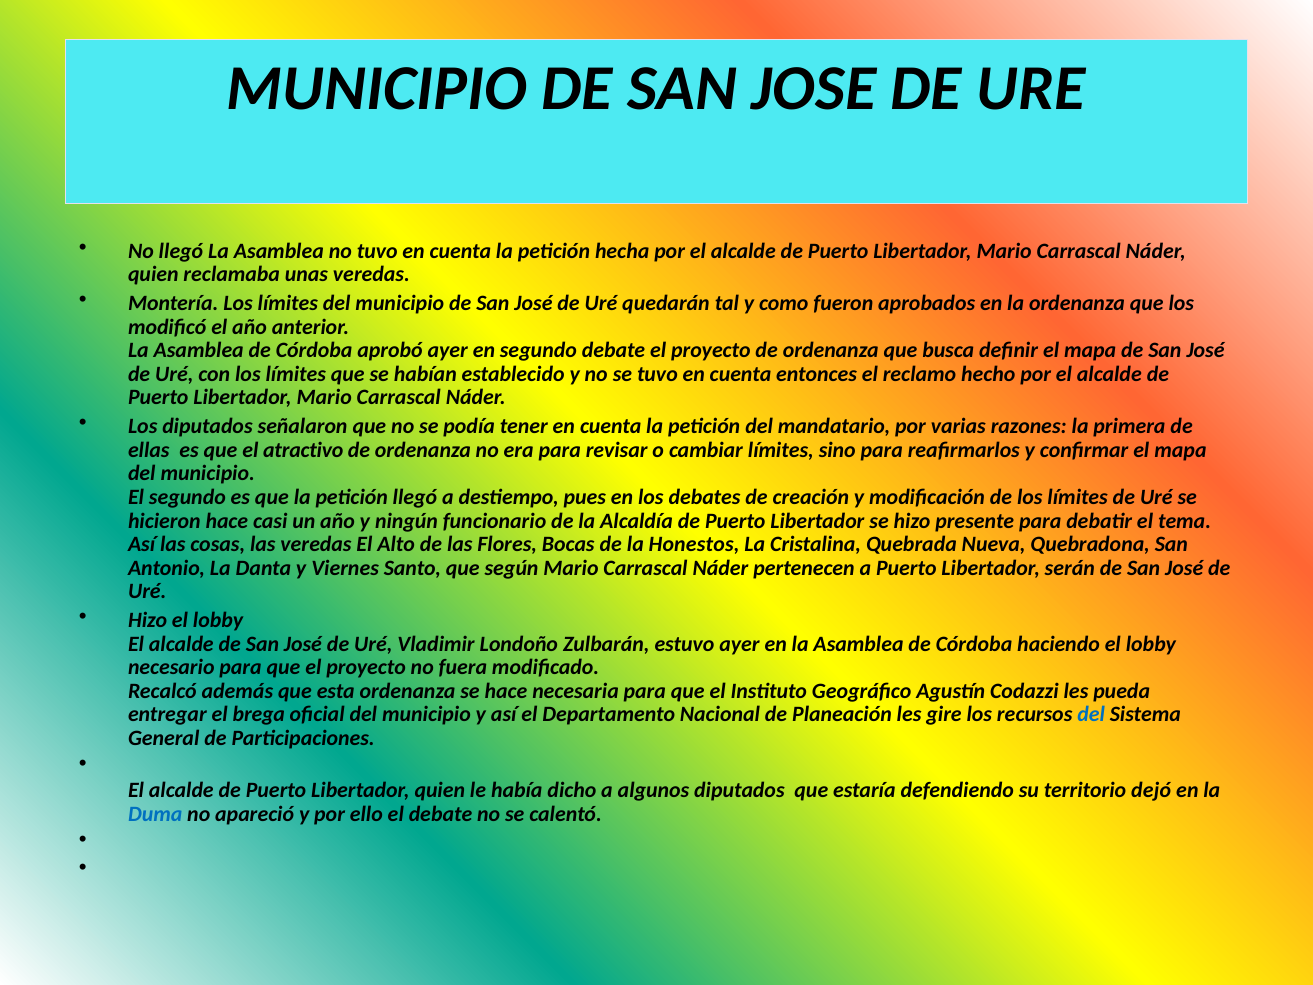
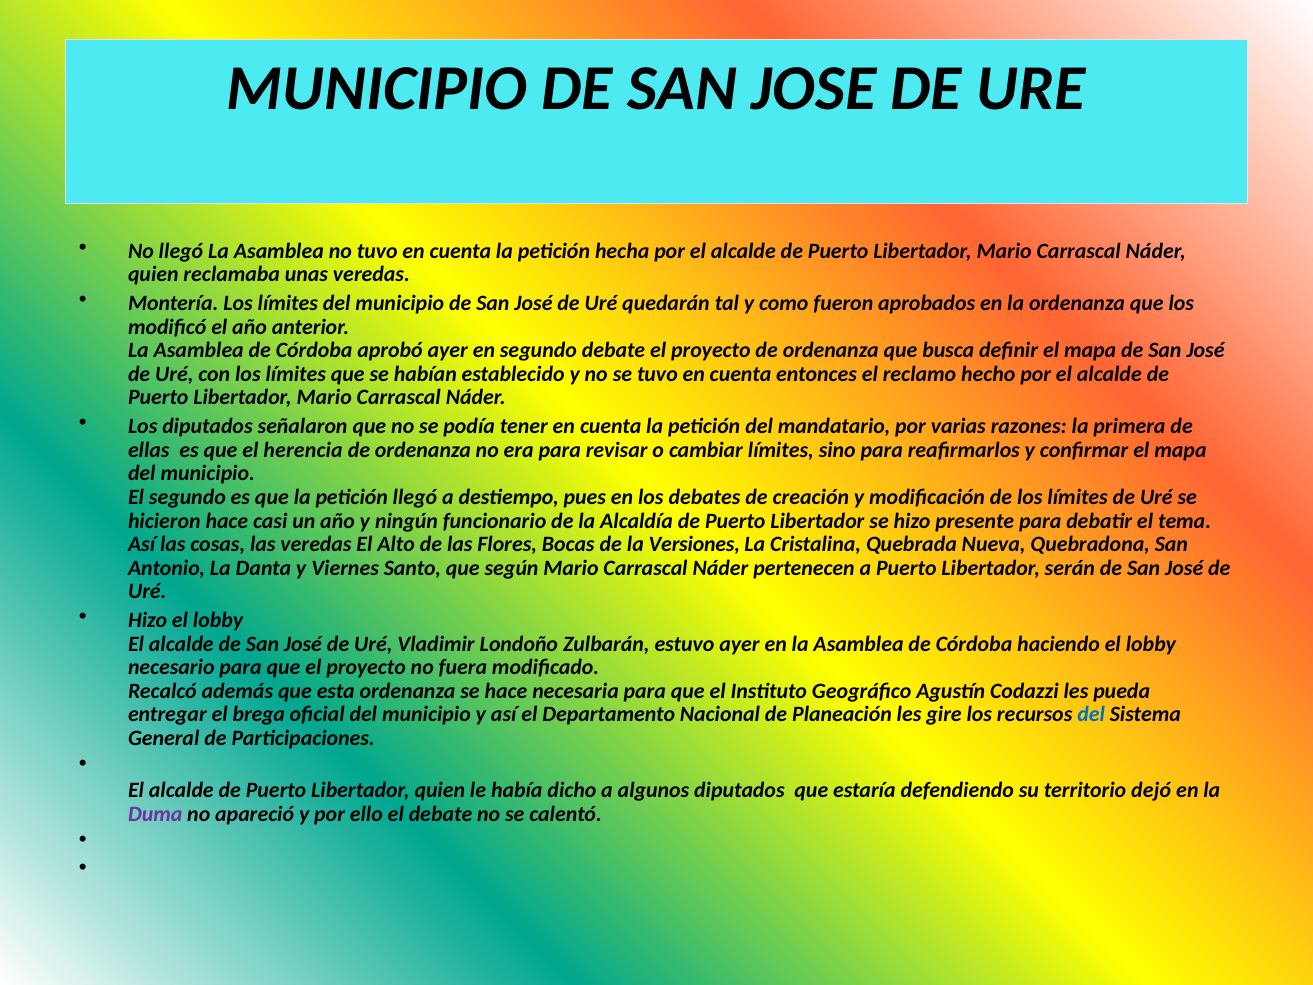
atractivo: atractivo -> herencia
Honestos: Honestos -> Versiones
Duma colour: blue -> purple
